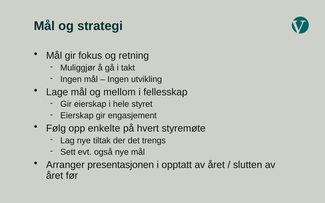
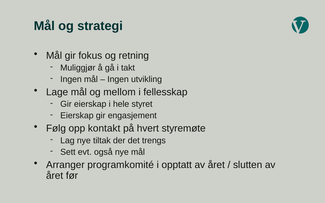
enkelte: enkelte -> kontakt
presentasjonen: presentasjonen -> programkomité
